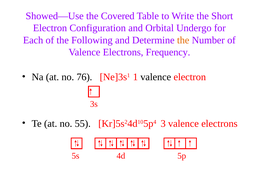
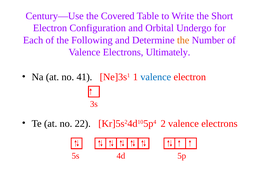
Showed—Use: Showed—Use -> Century—Use
Frequency: Frequency -> Ultimately
76: 76 -> 41
valence at (156, 77) colour: black -> blue
55: 55 -> 22
3: 3 -> 2
